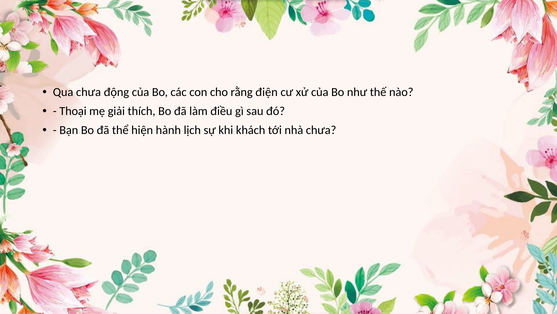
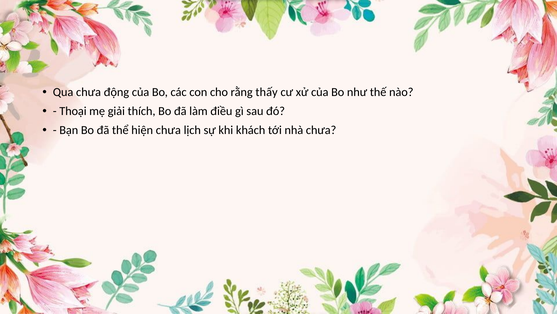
điện: điện -> thấy
hiện hành: hành -> chưa
